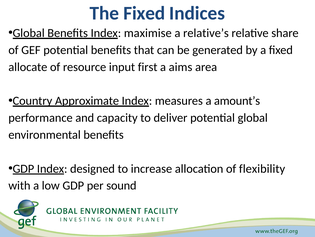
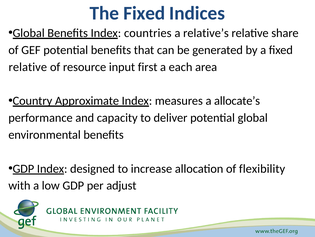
maximise: maximise -> countries
allocate at (28, 67): allocate -> relative
aims: aims -> each
amount’s: amount’s -> allocate’s
sound: sound -> adjust
